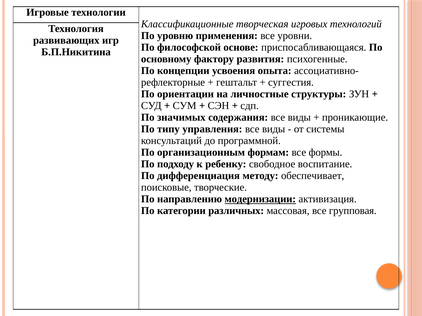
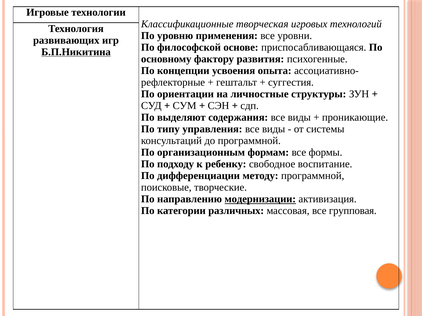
Б.П.Никитина underline: none -> present
значимых: значимых -> выделяют
дифференциация: дифференциация -> дифференциации
методу обеспечивает: обеспечивает -> программной
